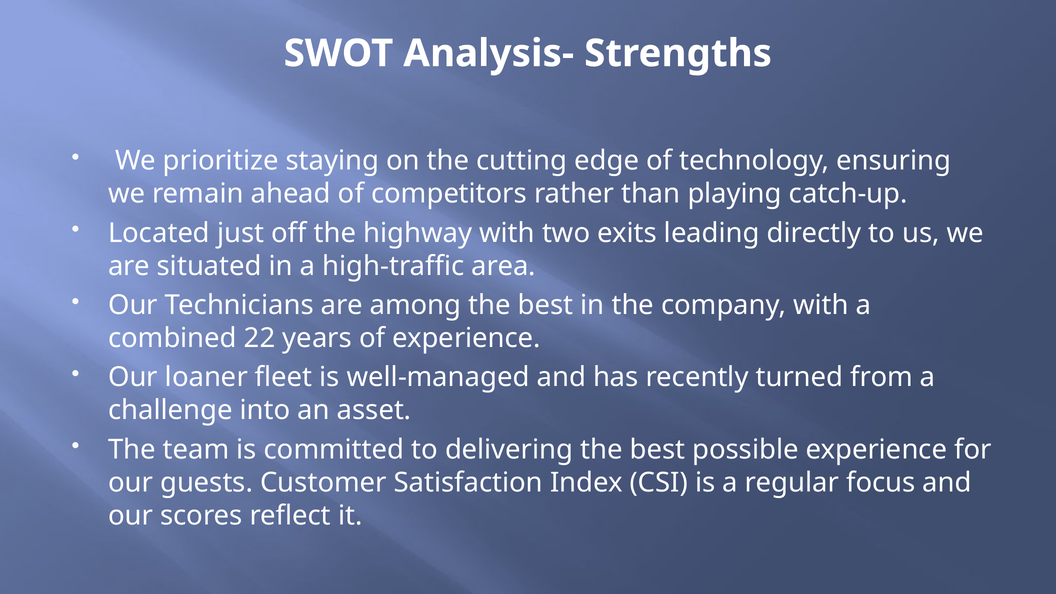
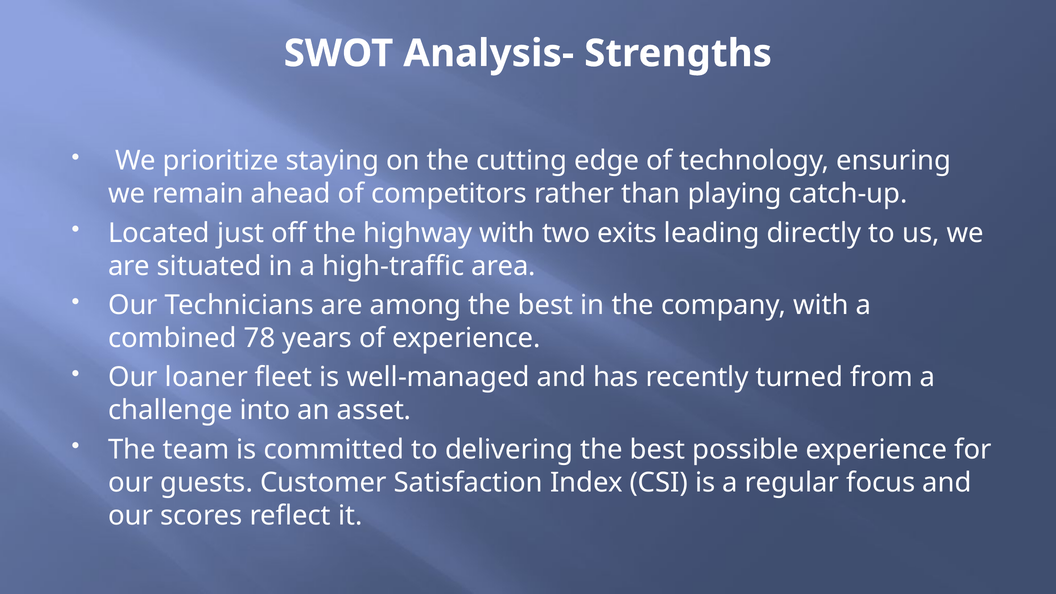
22: 22 -> 78
